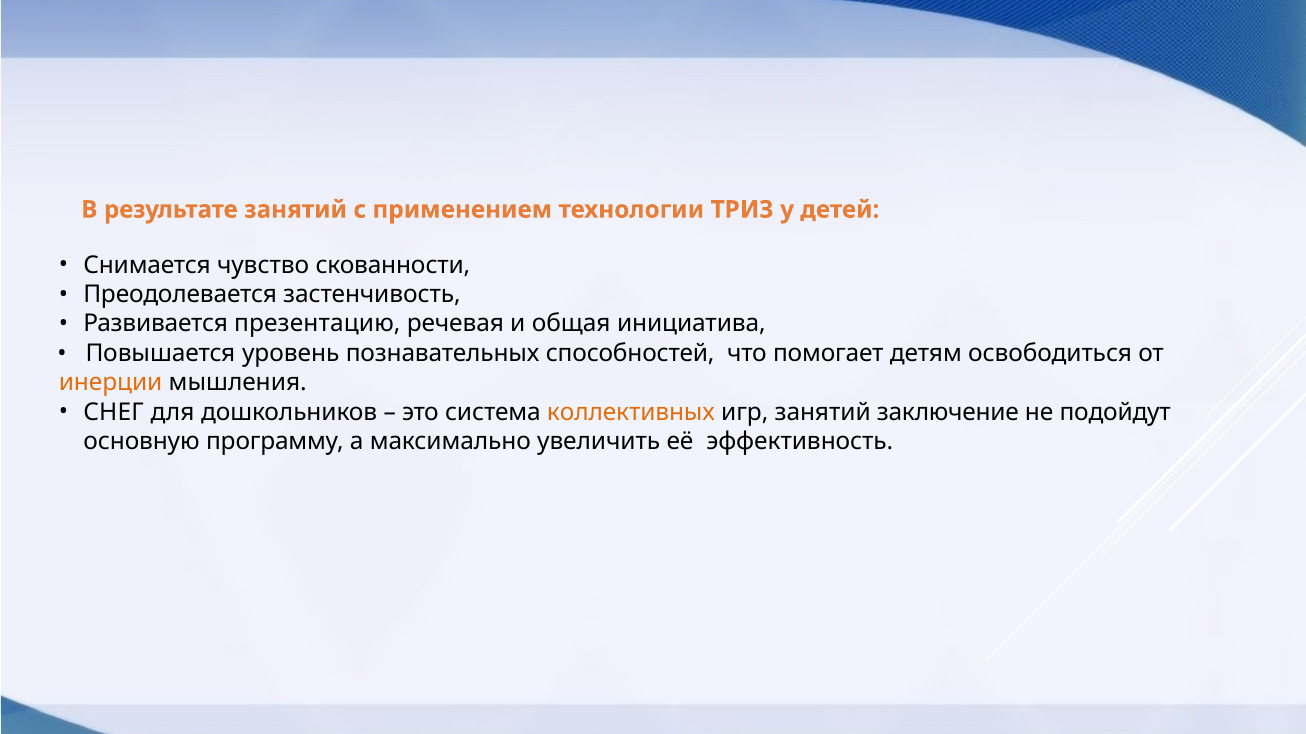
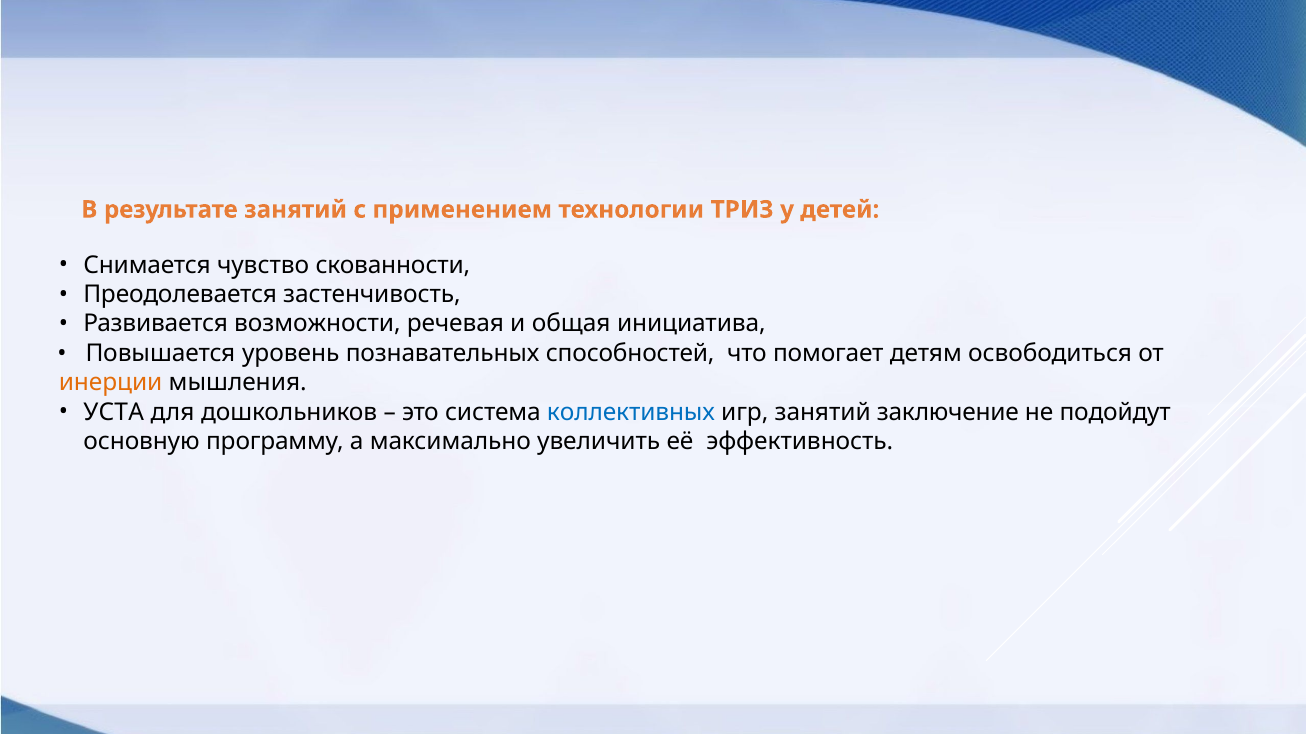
презентацию: презентацию -> возможности
СНЕГ: СНЕГ -> УСТА
коллективных colour: orange -> blue
